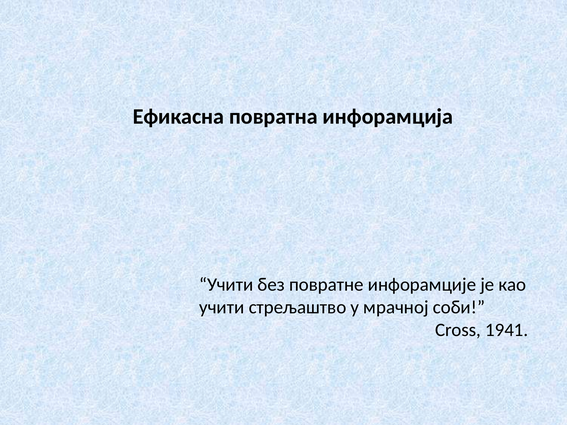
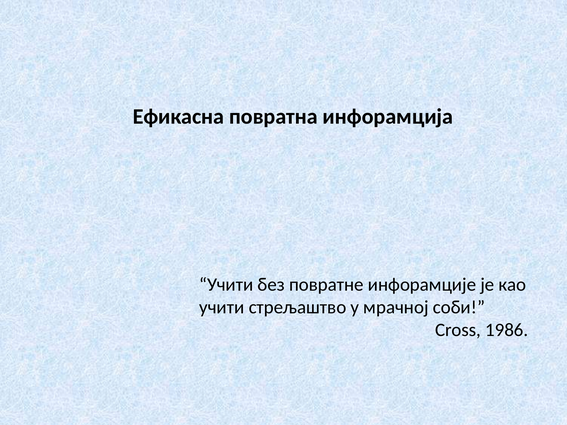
1941: 1941 -> 1986
